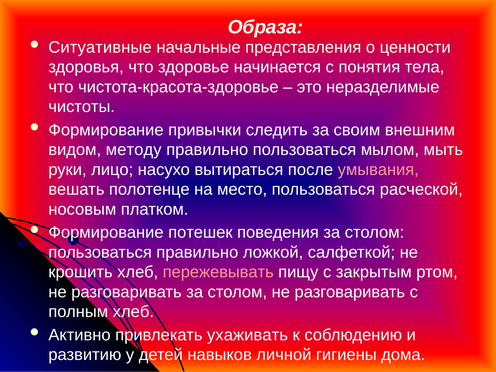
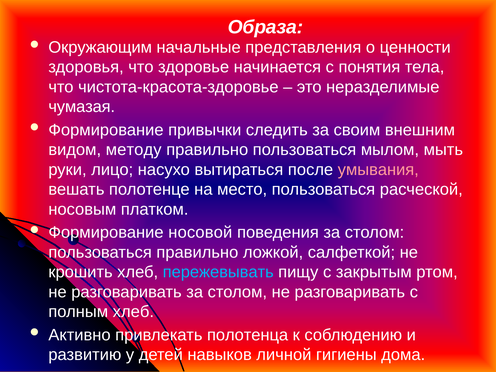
Ситуативные: Ситуативные -> Окружающим
чистоты: чистоты -> чумазая
потешек: потешек -> носовой
пережевывать colour: pink -> light blue
ухаживать: ухаживать -> полотенца
